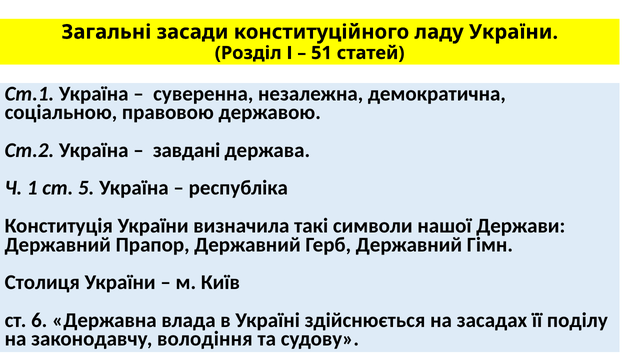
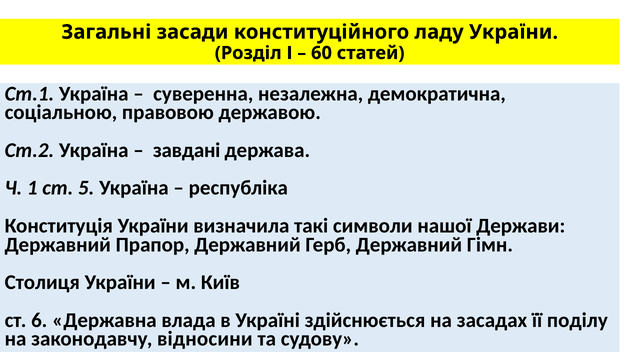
51: 51 -> 60
володіння: володіння -> відносини
